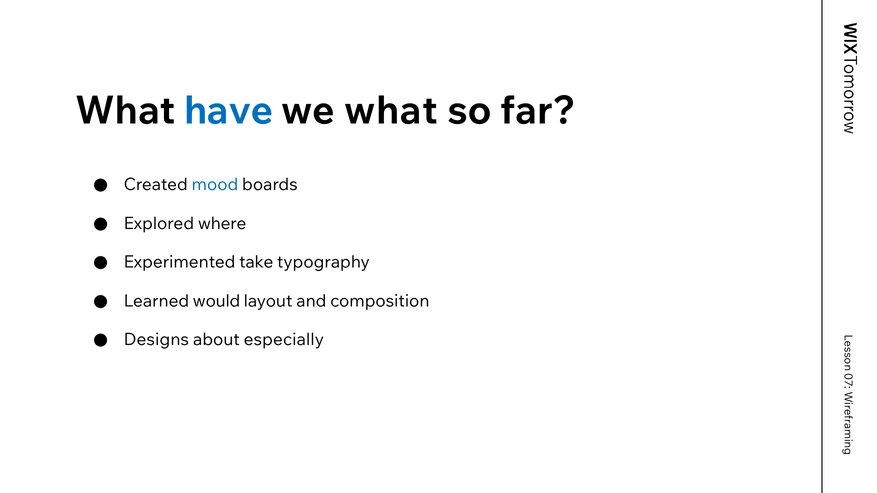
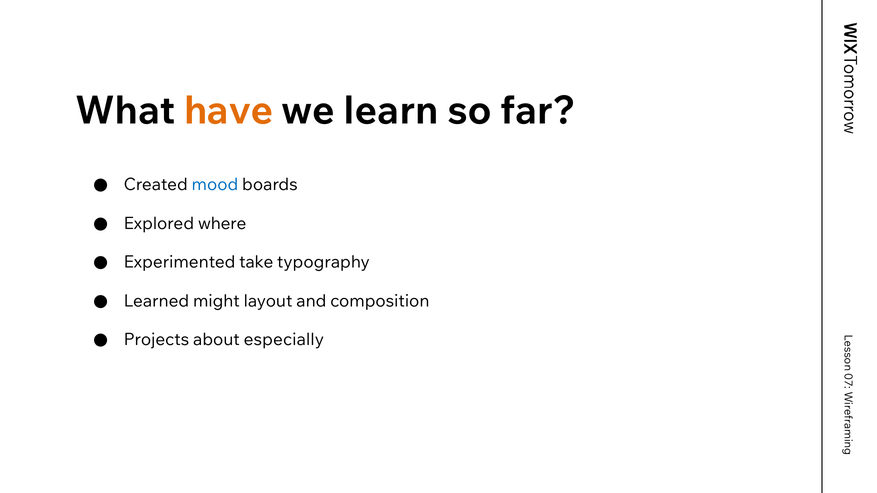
have colour: blue -> orange
we what: what -> learn
would: would -> might
Designs: Designs -> Projects
